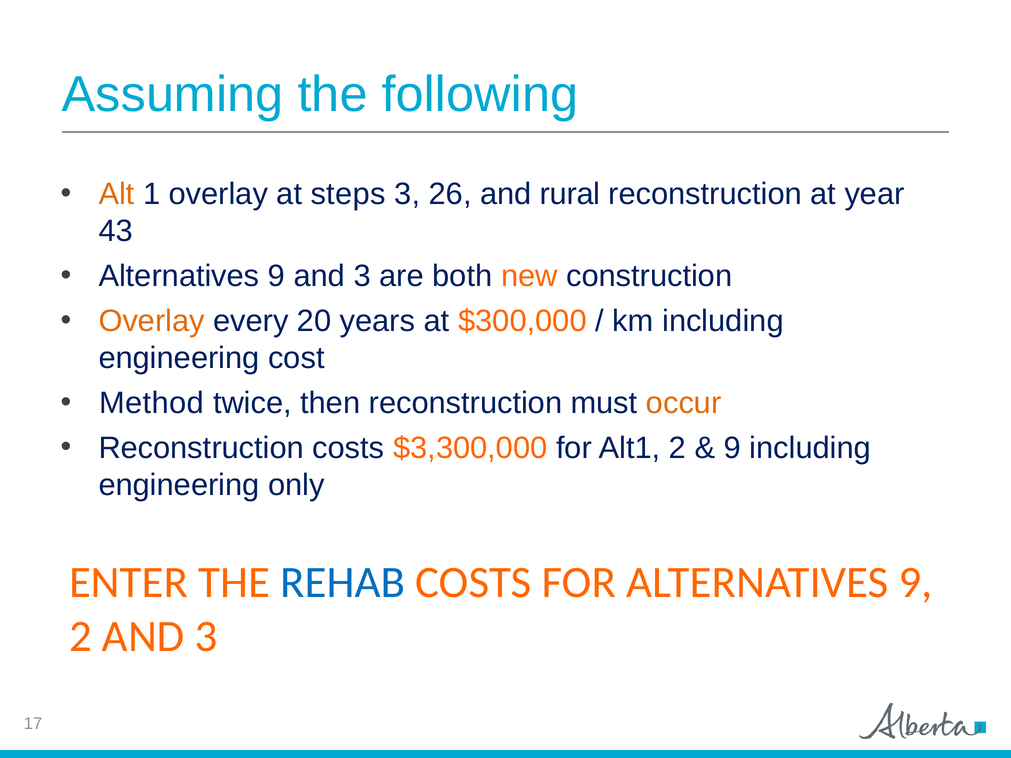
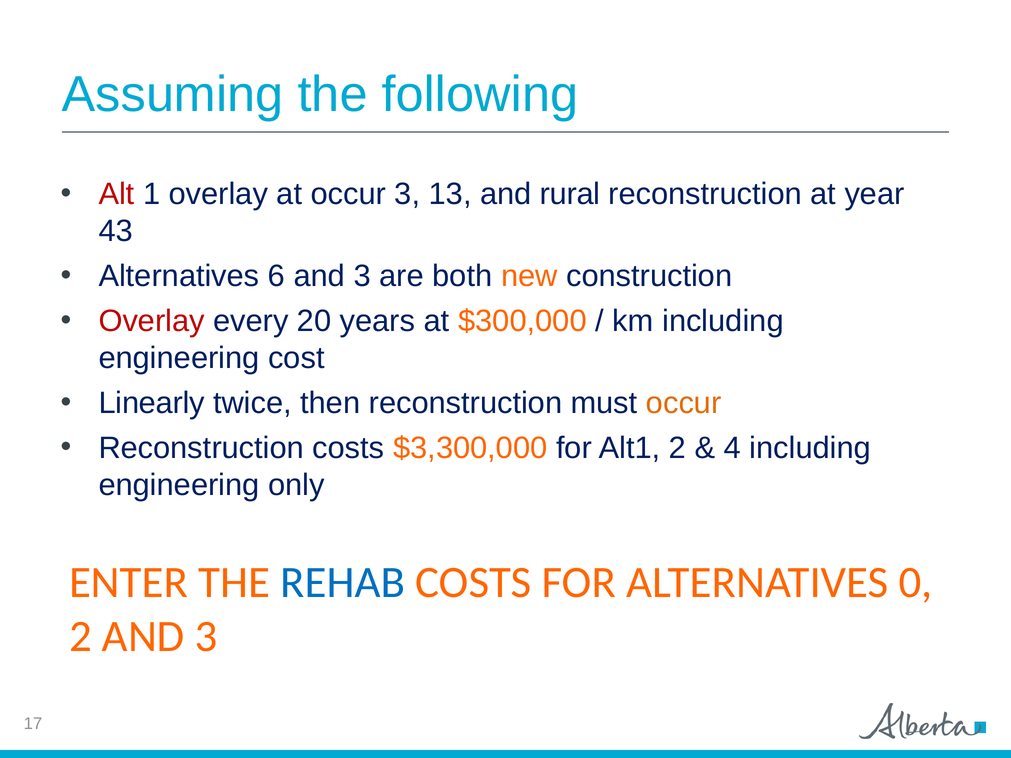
Alt colour: orange -> red
at steps: steps -> occur
26: 26 -> 13
9 at (276, 276): 9 -> 6
Overlay at (152, 321) colour: orange -> red
Method: Method -> Linearly
9 at (732, 448): 9 -> 4
FOR ALTERNATIVES 9: 9 -> 0
